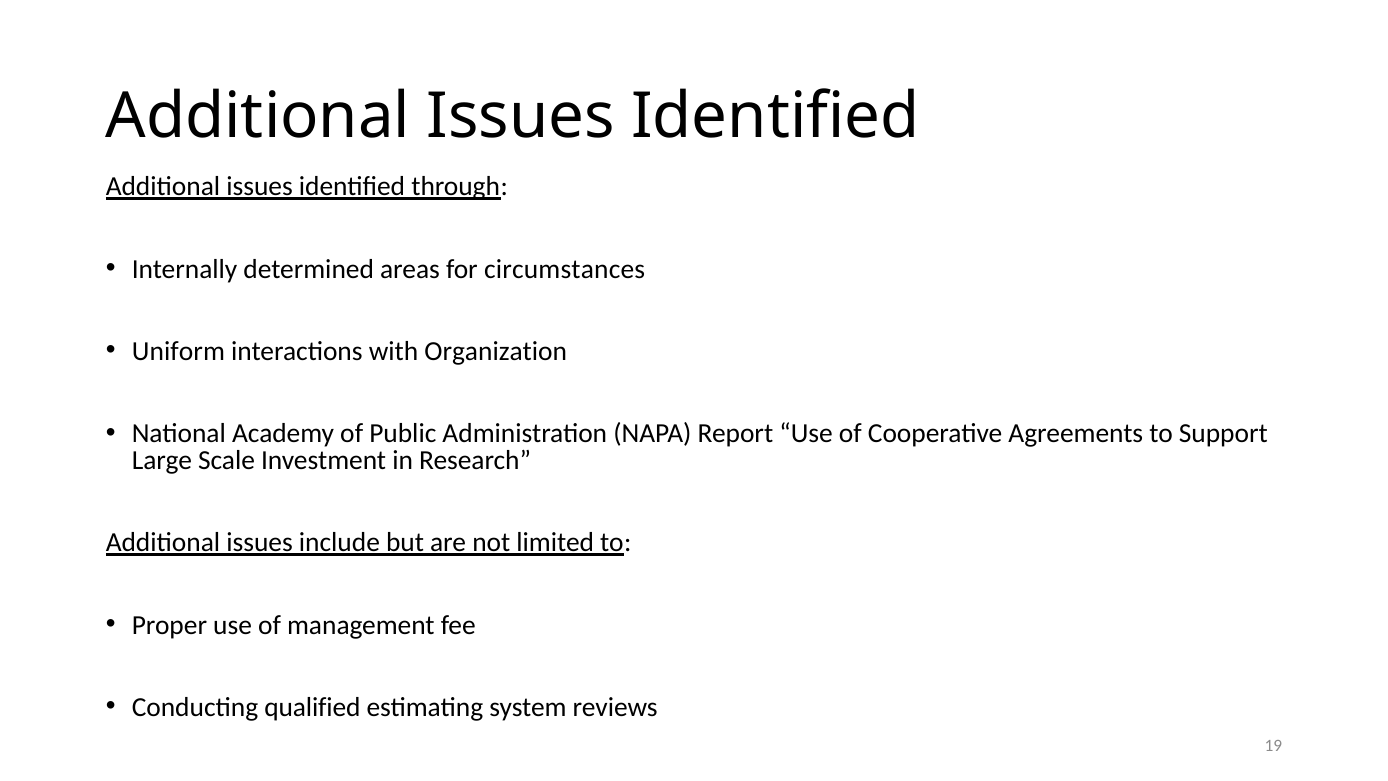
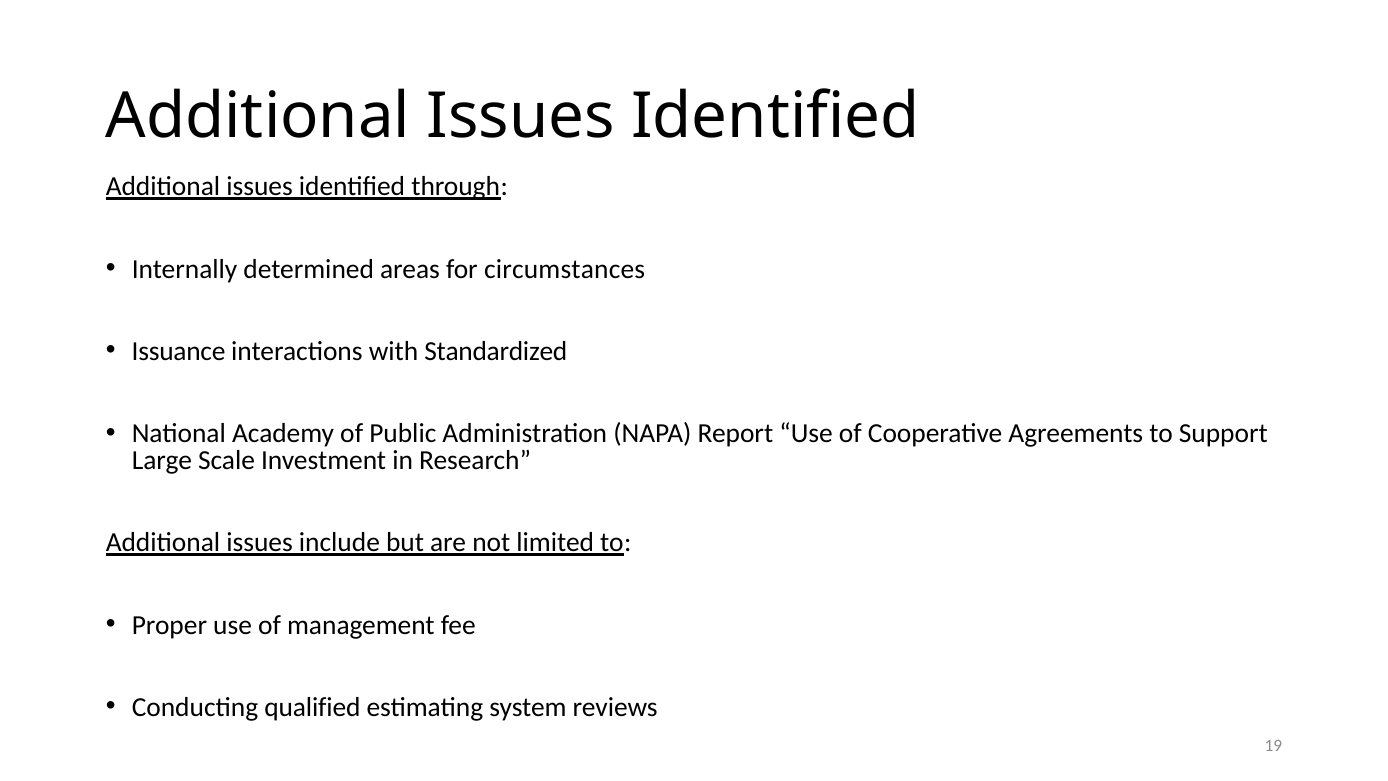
Uniform: Uniform -> Issuance
Organization: Organization -> Standardized
